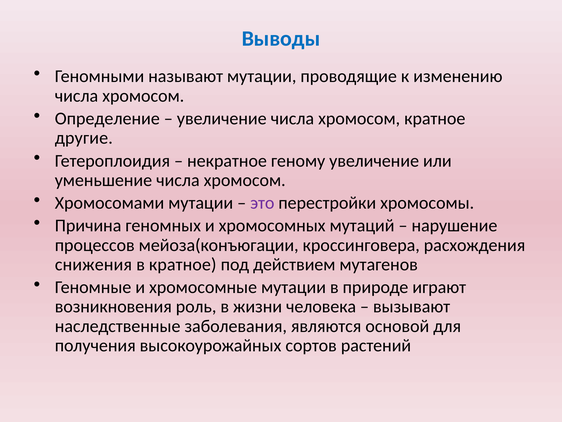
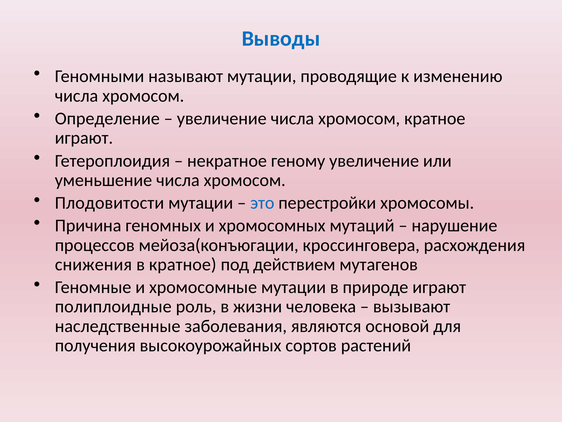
другие at (84, 138): другие -> играют
Хромосомами: Хромосомами -> Плодовитости
это colour: purple -> blue
возникновения: возникновения -> полиплоидные
